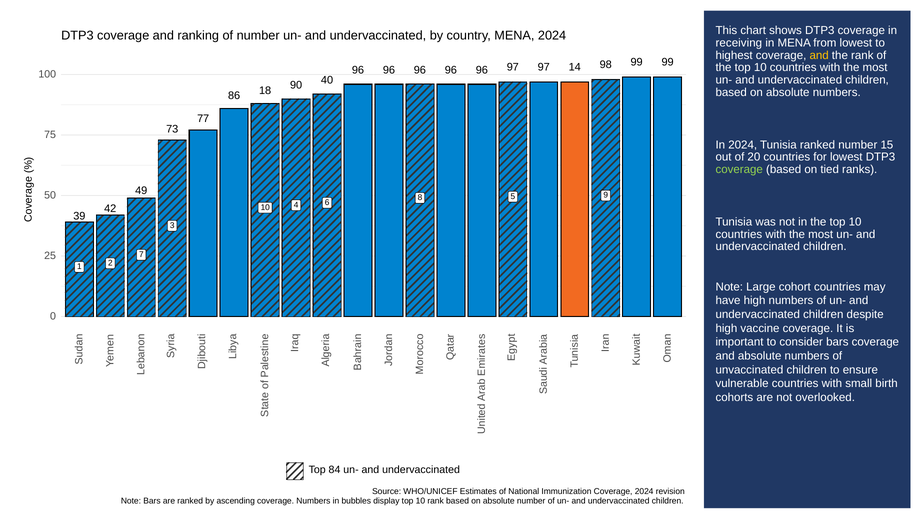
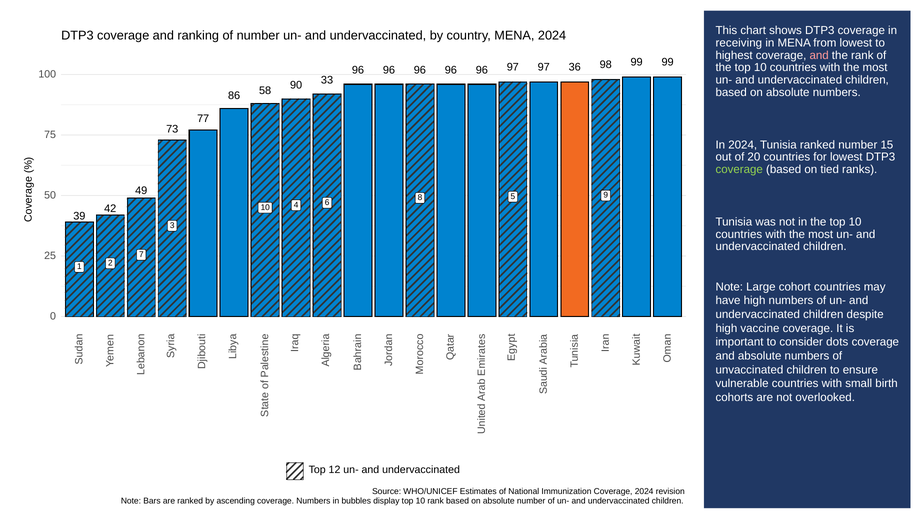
and at (819, 55) colour: yellow -> pink
14: 14 -> 36
18: 18 -> 58
40: 40 -> 33
consider bars: bars -> dots
84: 84 -> 12
